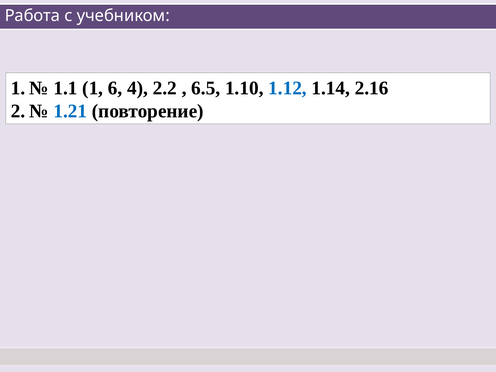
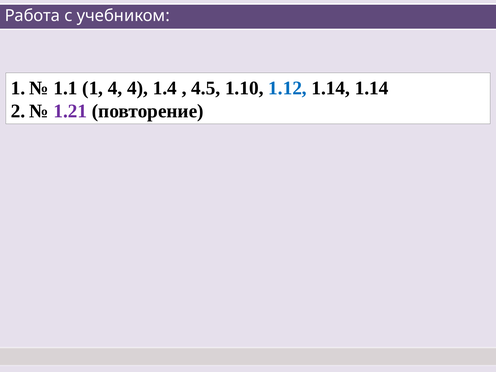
1 6: 6 -> 4
2.2: 2.2 -> 1.4
6.5: 6.5 -> 4.5
1.14 2.16: 2.16 -> 1.14
1.21 colour: blue -> purple
